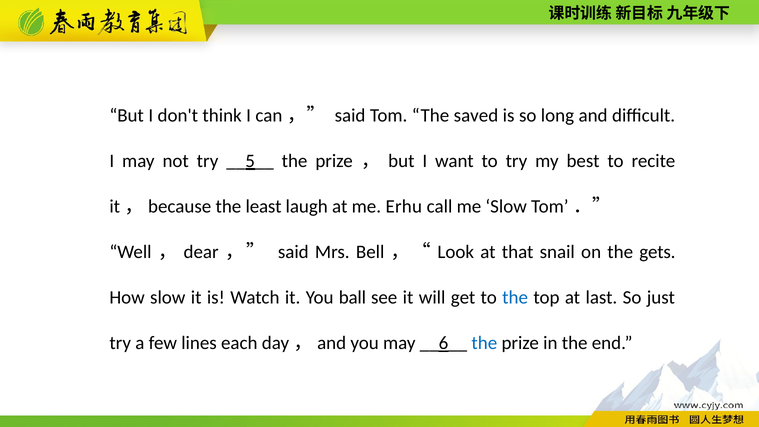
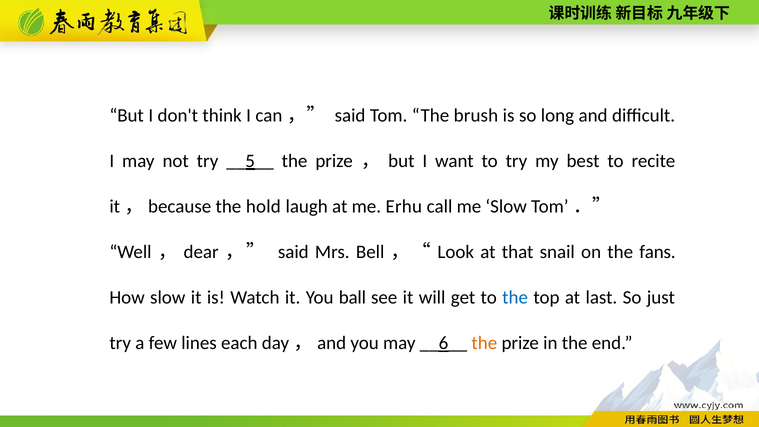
saved: saved -> brush
least: least -> hold
gets: gets -> fans
the at (484, 343) colour: blue -> orange
